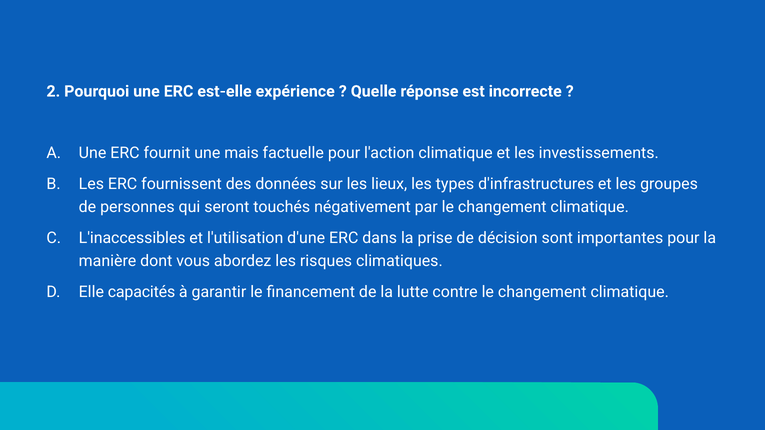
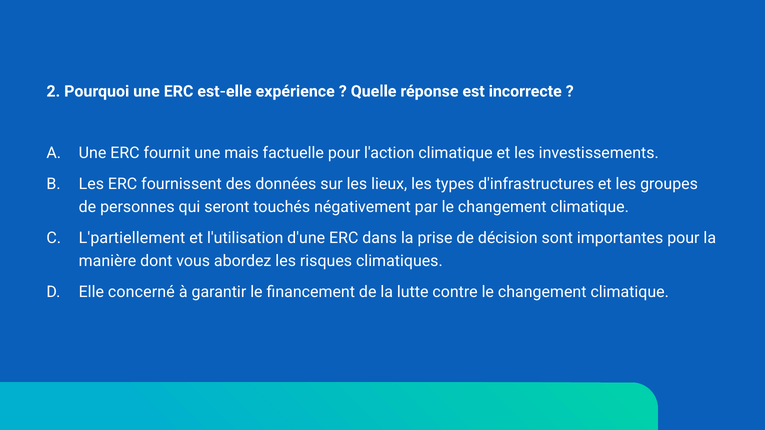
L'inaccessibles: L'inaccessibles -> L'partiellement
capacités: capacités -> concerné
